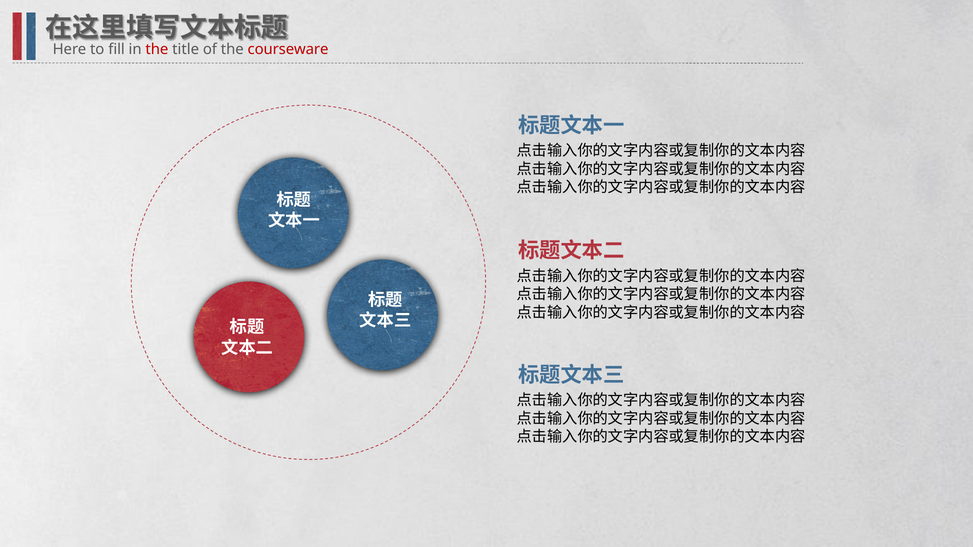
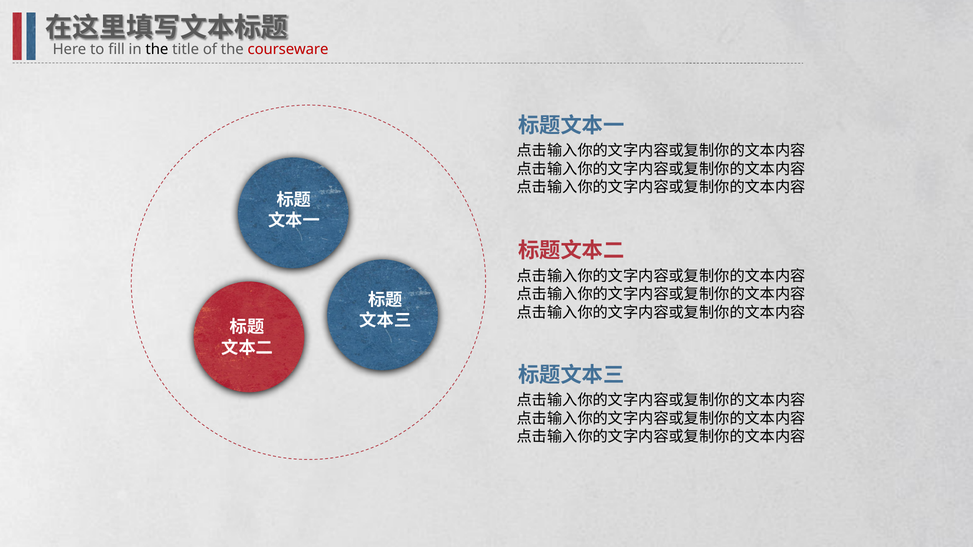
the at (157, 49) colour: red -> black
